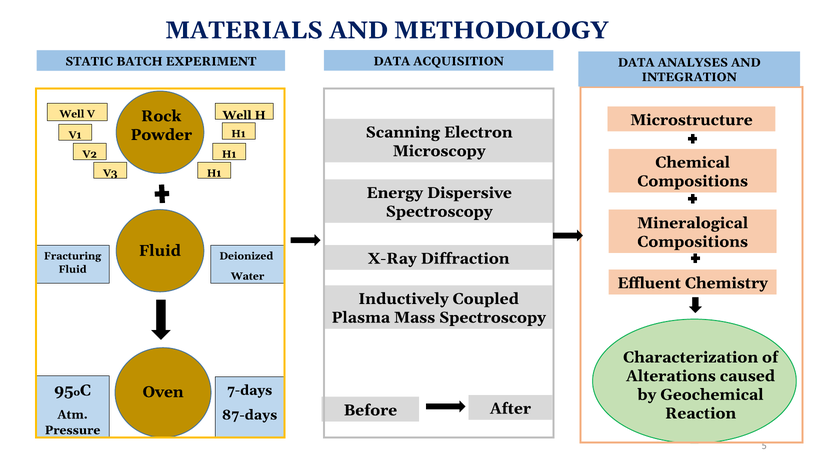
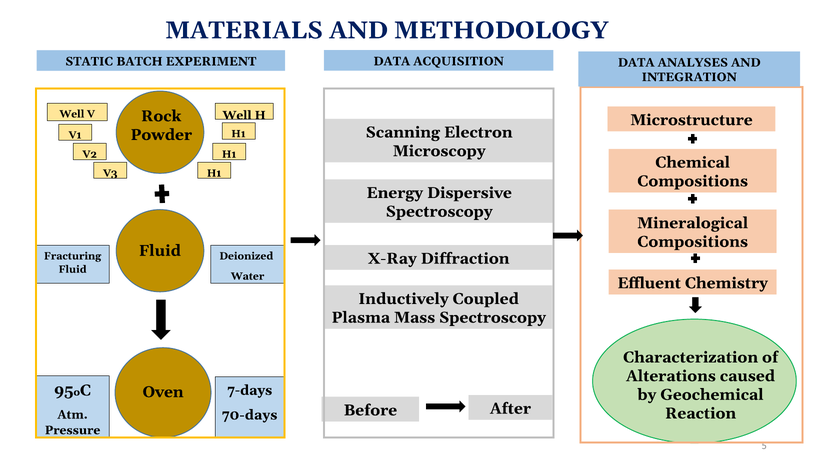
87-days: 87-days -> 70-days
